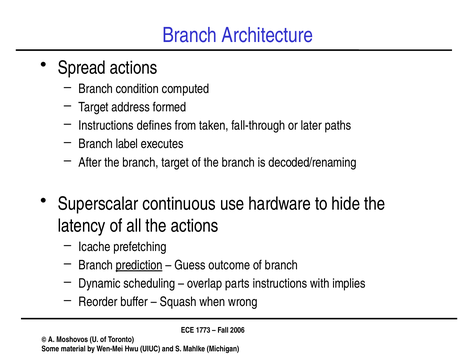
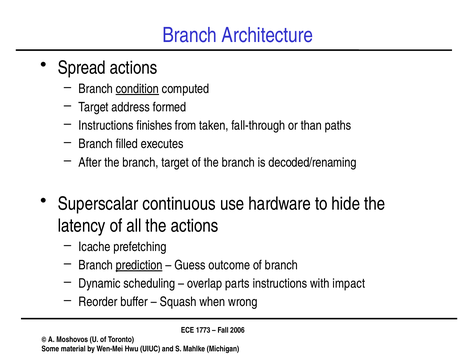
condition underline: none -> present
defines: defines -> finishes
later: later -> than
label: label -> filled
implies: implies -> impact
